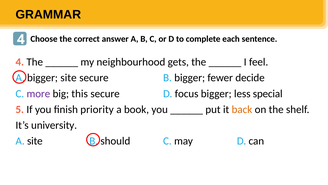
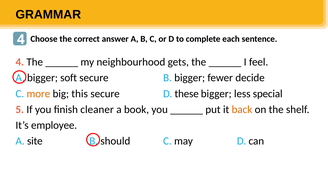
bigger site: site -> soft
more colour: purple -> orange
focus: focus -> these
priority: priority -> cleaner
university: university -> employee
